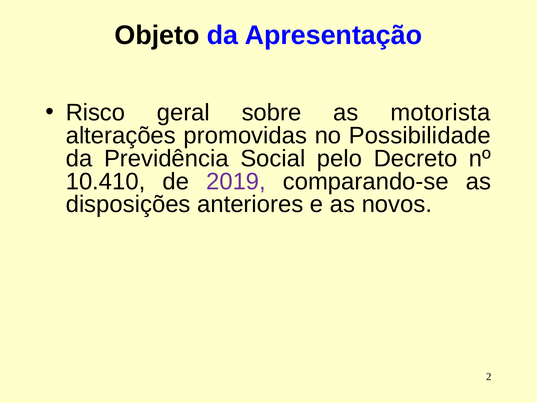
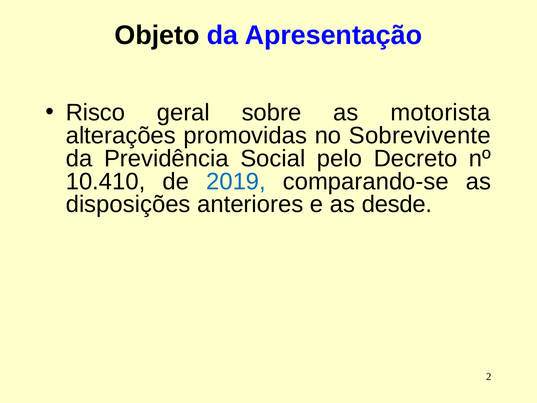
Possibilidade: Possibilidade -> Sobrevivente
2019 colour: purple -> blue
novos: novos -> desde
